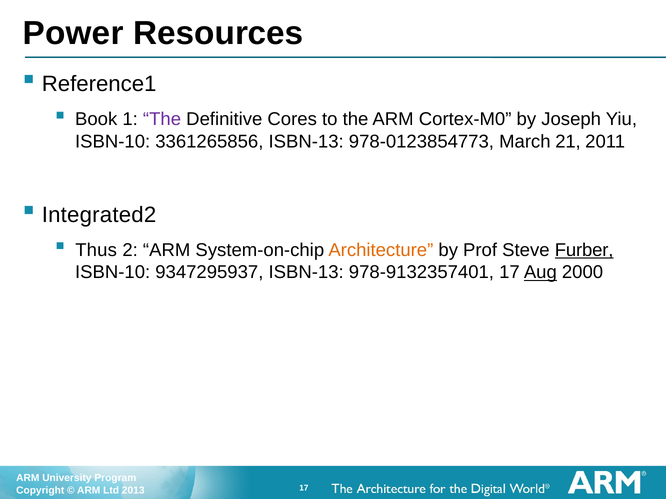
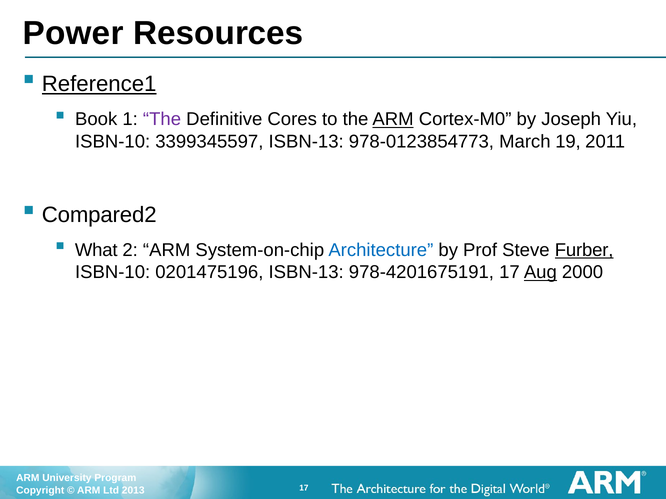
Reference1 underline: none -> present
ARM at (393, 119) underline: none -> present
3361265856: 3361265856 -> 3399345597
21: 21 -> 19
Integrated2: Integrated2 -> Compared2
Thus: Thus -> What
Architecture colour: orange -> blue
9347295937: 9347295937 -> 0201475196
978-9132357401: 978-9132357401 -> 978-4201675191
